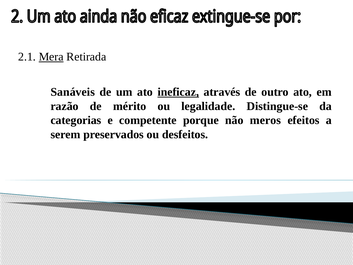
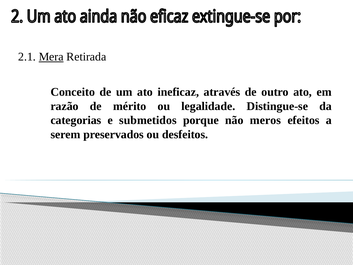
Sanáveis: Sanáveis -> Conceito
ineficaz underline: present -> none
competente: competente -> submetidos
